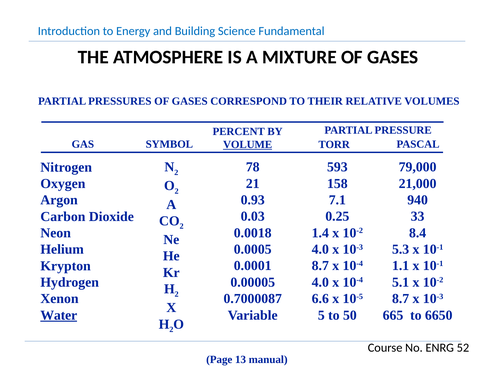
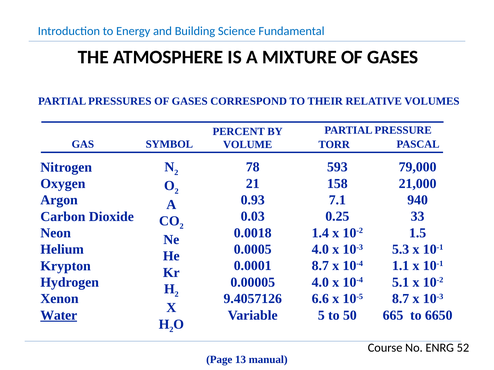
VOLUME underline: present -> none
8.4: 8.4 -> 1.5
0.7000087: 0.7000087 -> 9.4057126
